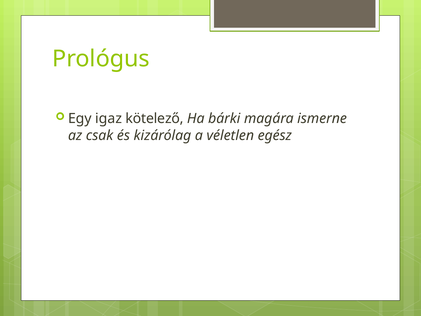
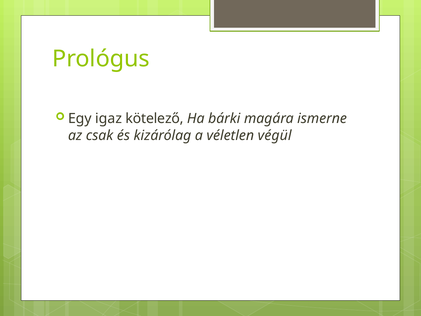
egész: egész -> végül
